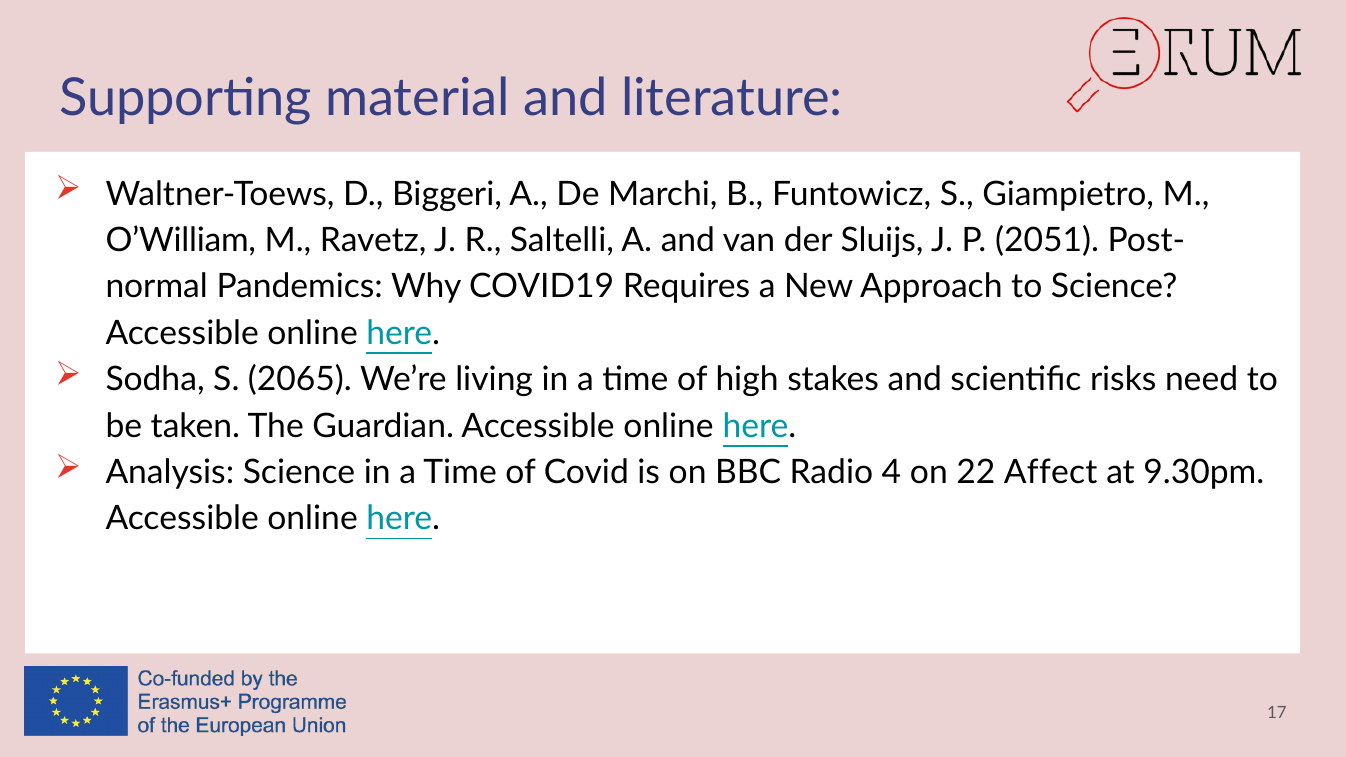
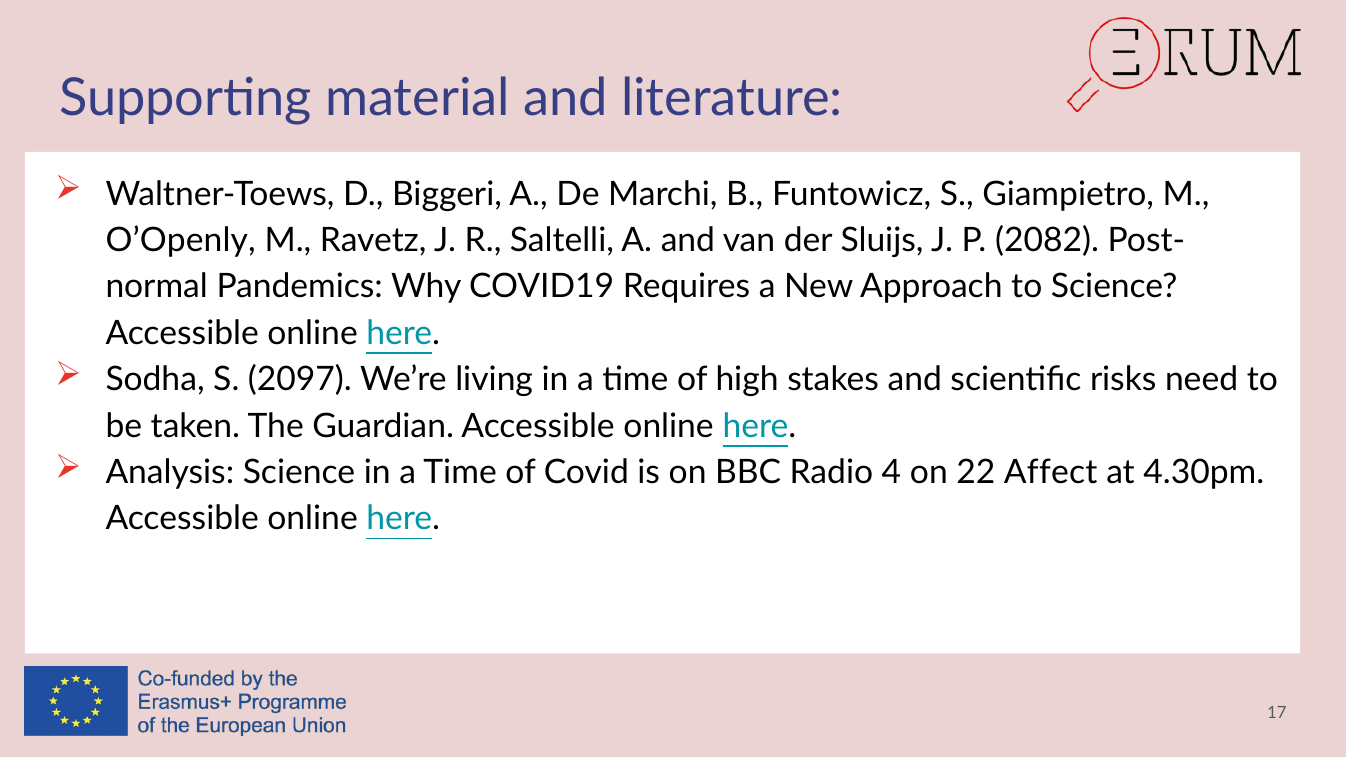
O’William: O’William -> O’Openly
2051: 2051 -> 2082
2065: 2065 -> 2097
9.30pm: 9.30pm -> 4.30pm
